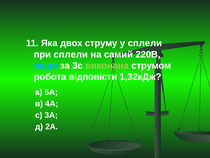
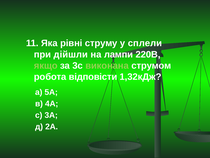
двох: двох -> рівні
при сплели: сплели -> дійшли
самий: самий -> лампи
якщо colour: light blue -> light green
